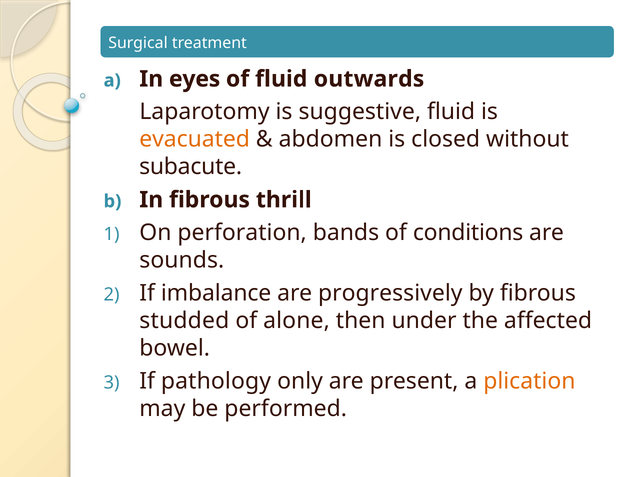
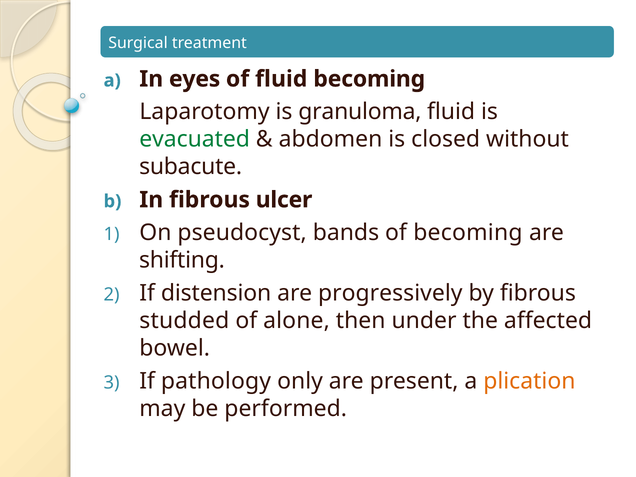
fluid outwards: outwards -> becoming
suggestive: suggestive -> granuloma
evacuated colour: orange -> green
thrill: thrill -> ulcer
perforation: perforation -> pseudocyst
of conditions: conditions -> becoming
sounds: sounds -> shifting
imbalance: imbalance -> distension
